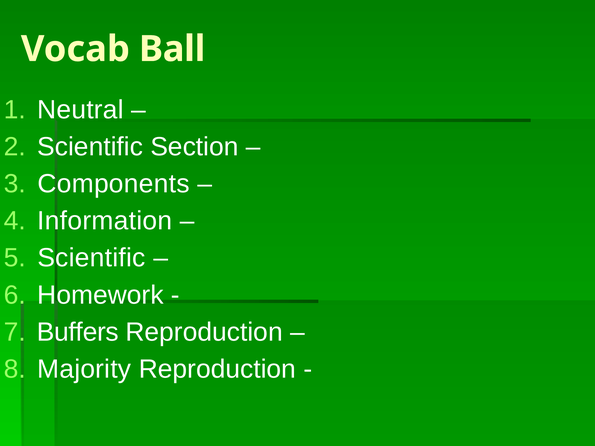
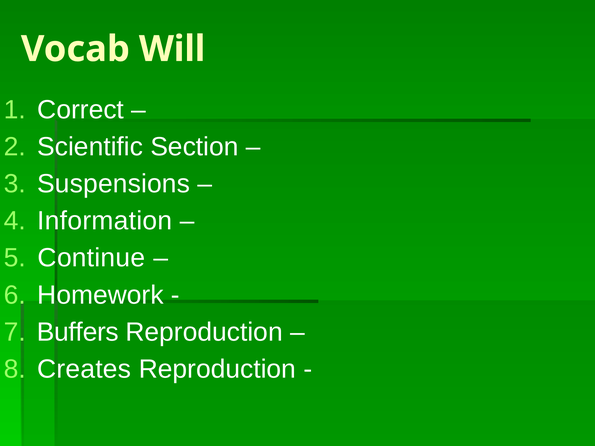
Ball: Ball -> Will
Neutral: Neutral -> Correct
Components: Components -> Suspensions
Scientific at (91, 258): Scientific -> Continue
Majority: Majority -> Creates
